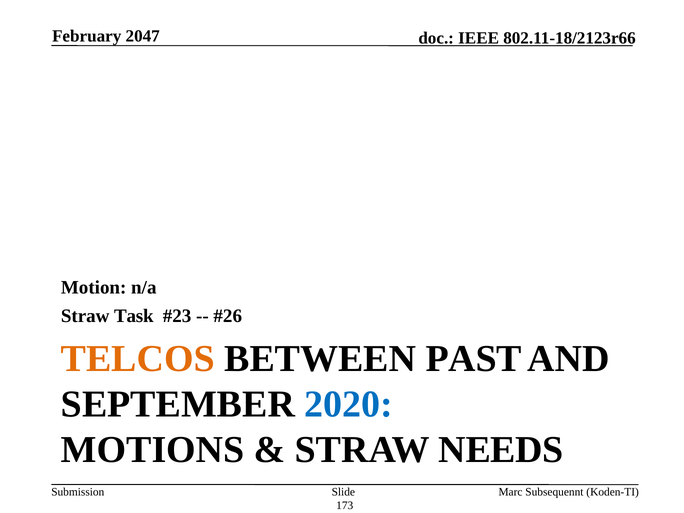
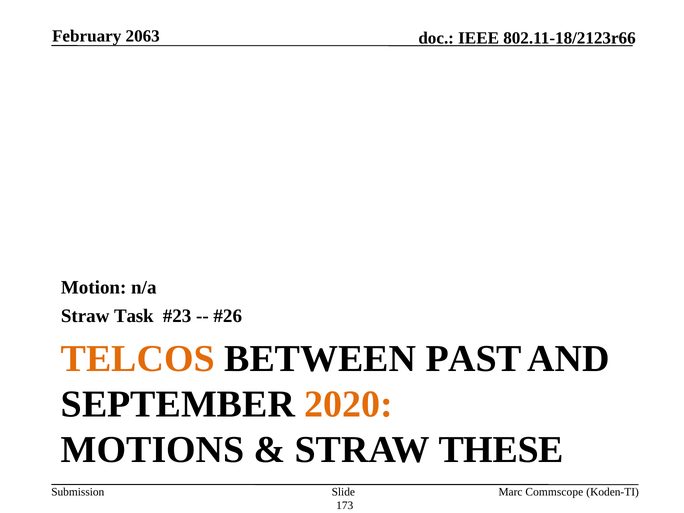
2047: 2047 -> 2063
2020 colour: blue -> orange
NEEDS: NEEDS -> THESE
Subsequennt: Subsequennt -> Commscope
